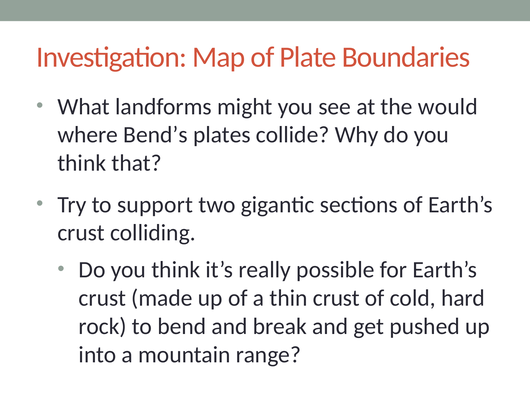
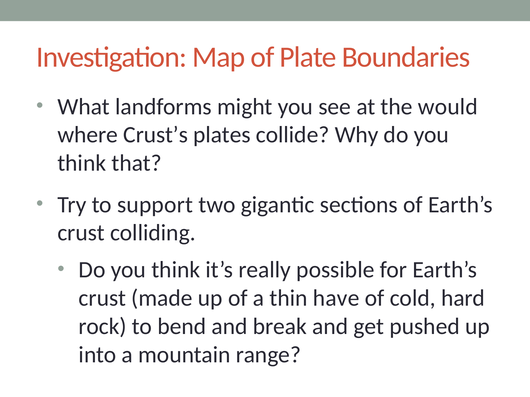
Bend’s: Bend’s -> Crust’s
thin crust: crust -> have
